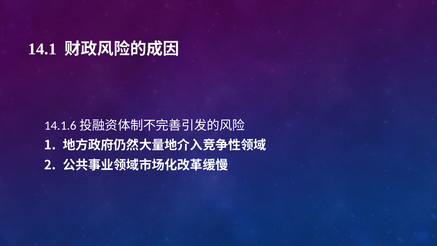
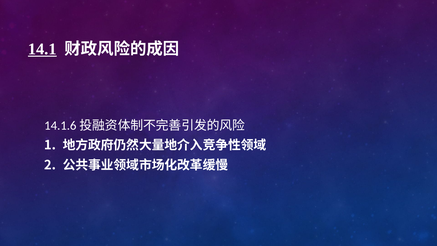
14.1 underline: none -> present
